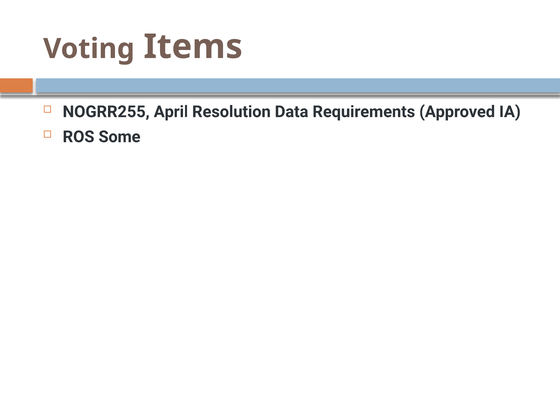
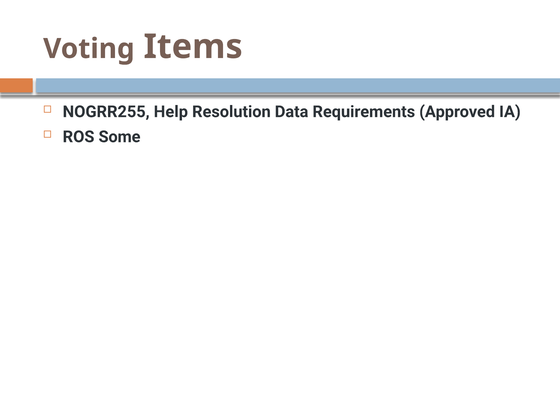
April: April -> Help
